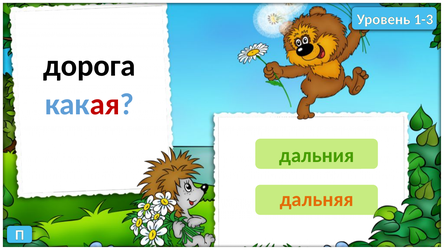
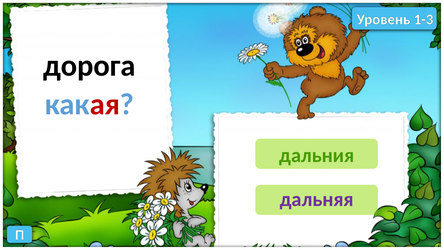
дальняя colour: orange -> purple
